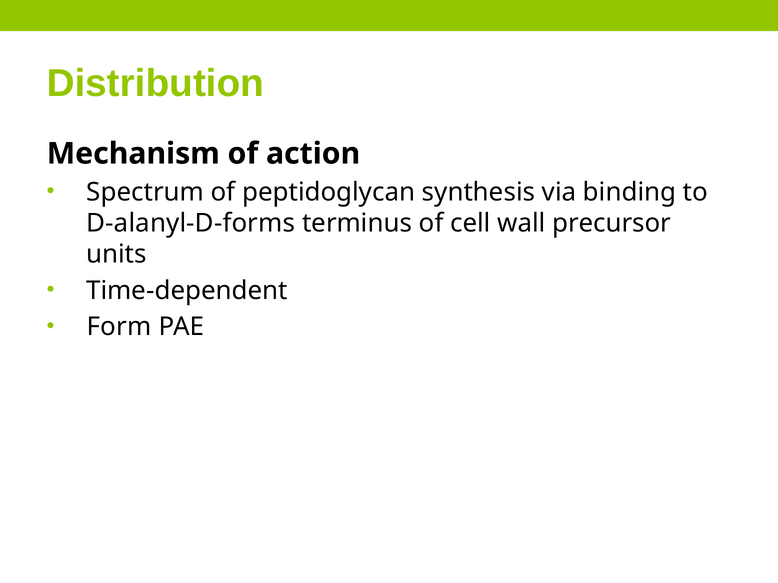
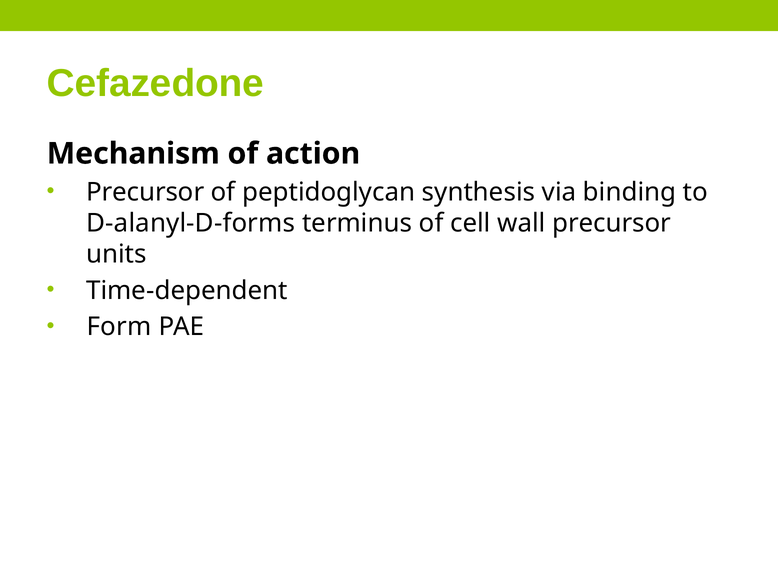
Distribution: Distribution -> Cefazedone
Spectrum at (145, 192): Spectrum -> Precursor
